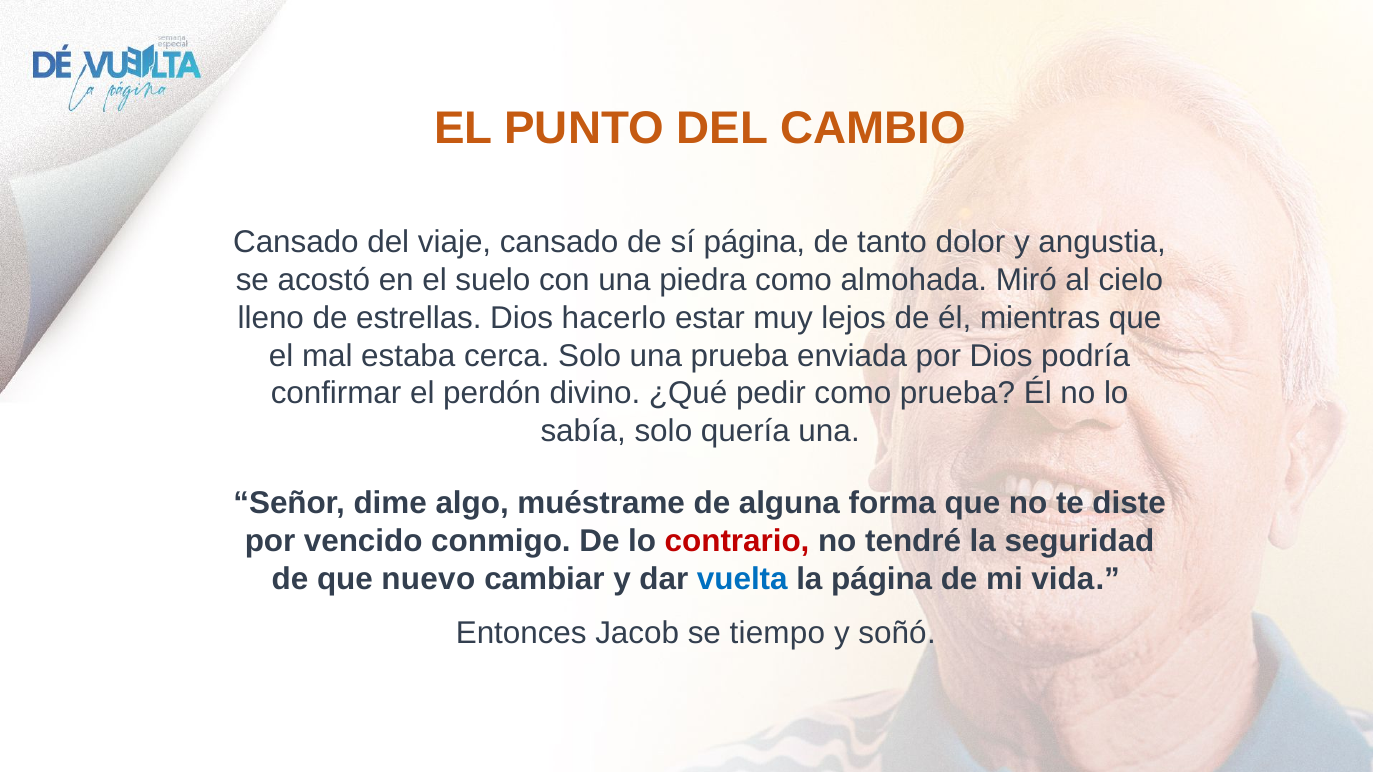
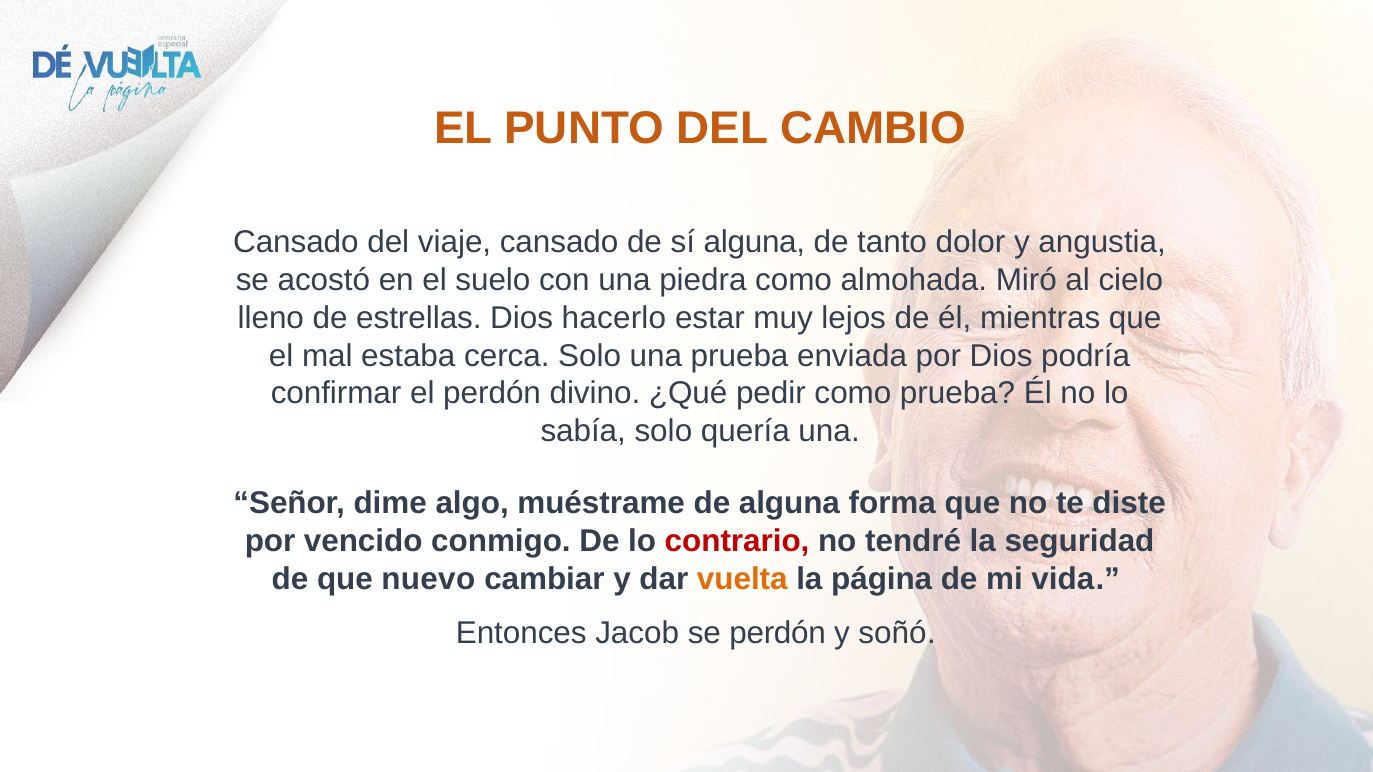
sí página: página -> alguna
vuelta colour: blue -> orange
se tiempo: tiempo -> perdón
